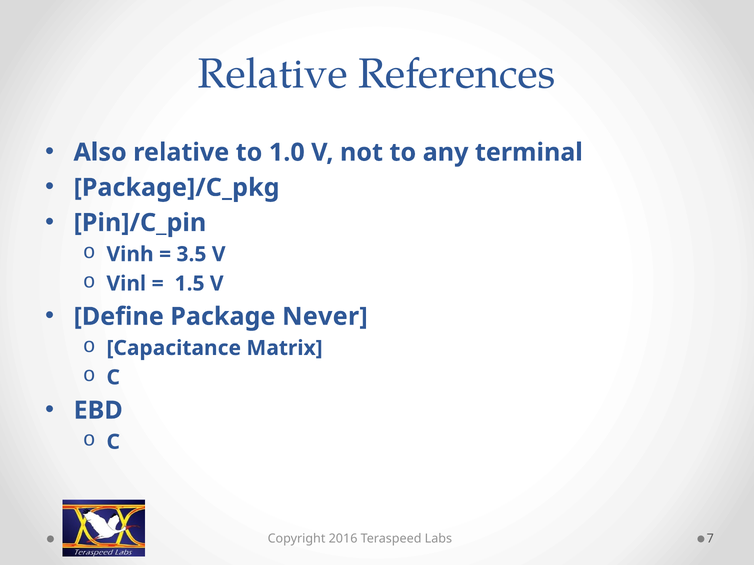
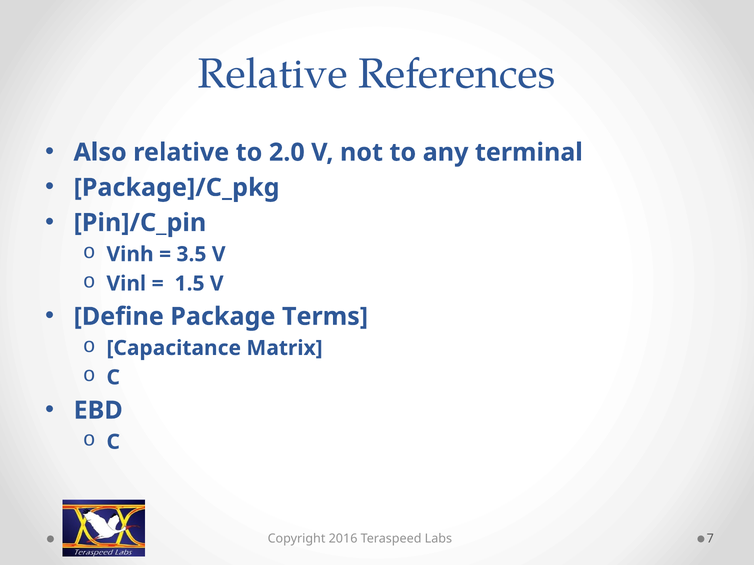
1.0: 1.0 -> 2.0
Never: Never -> Terms
